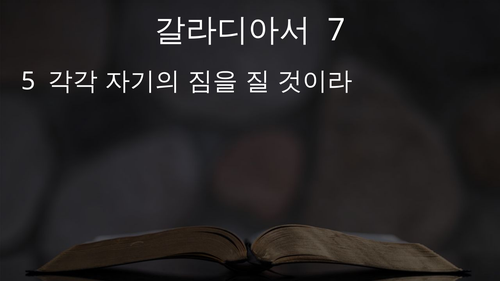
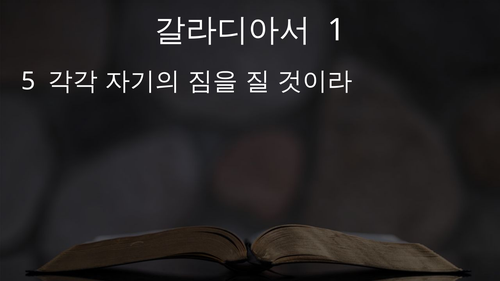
7: 7 -> 1
